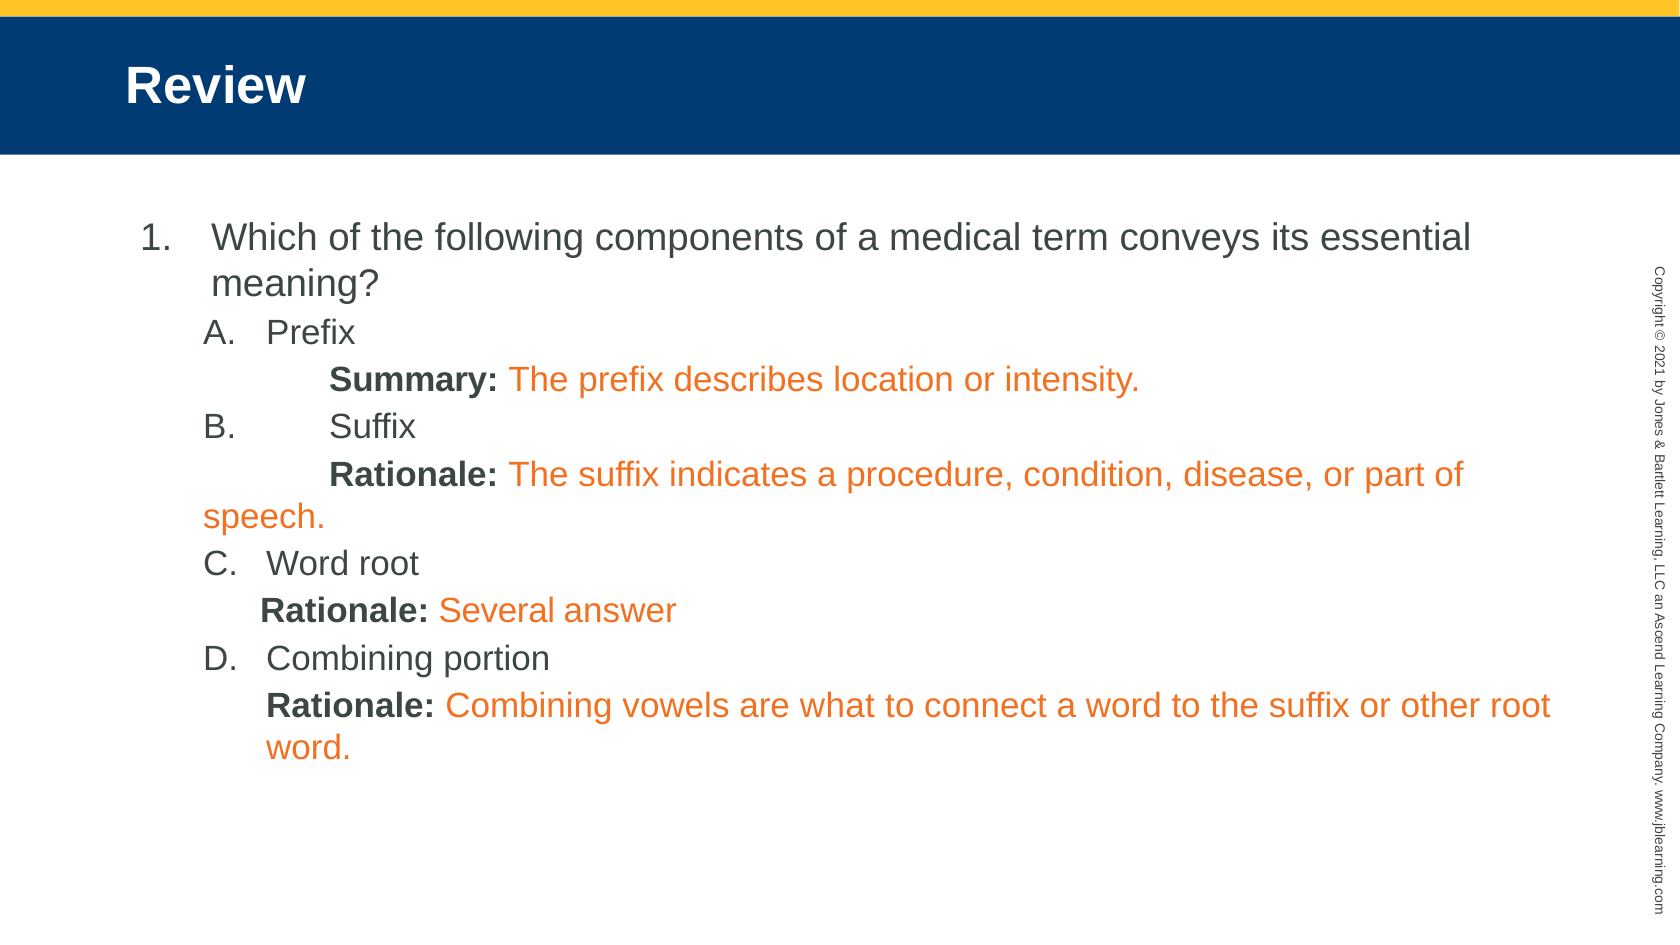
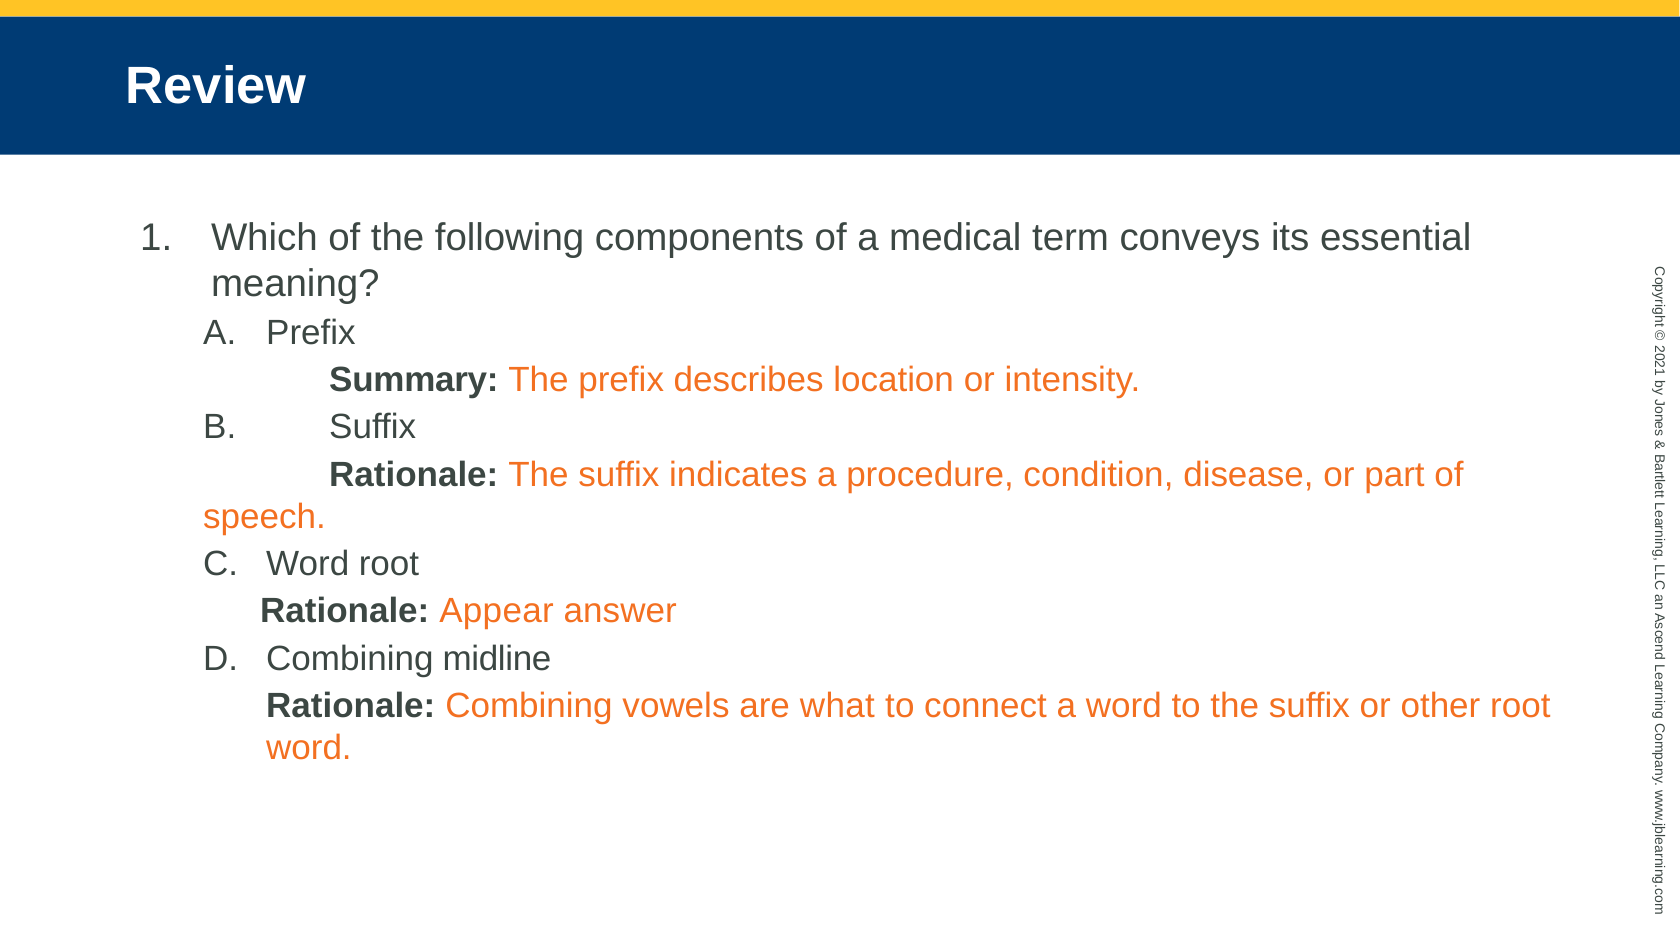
Several: Several -> Appear
portion: portion -> midline
